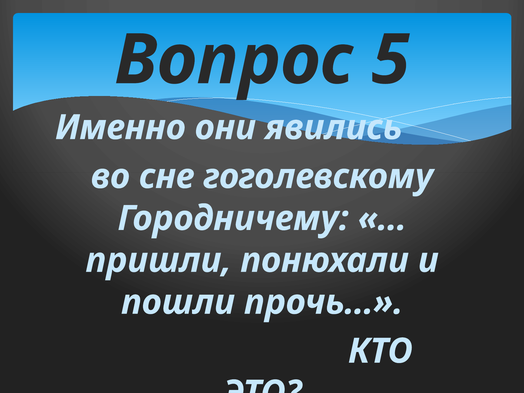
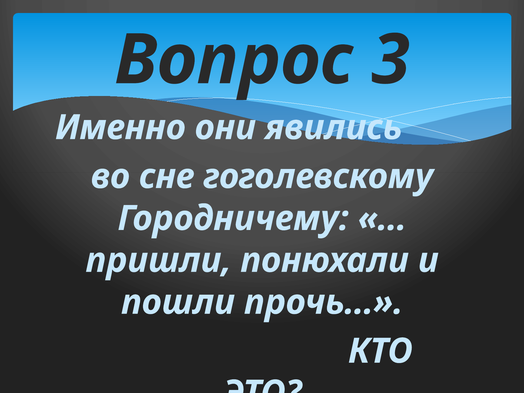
5: 5 -> 3
